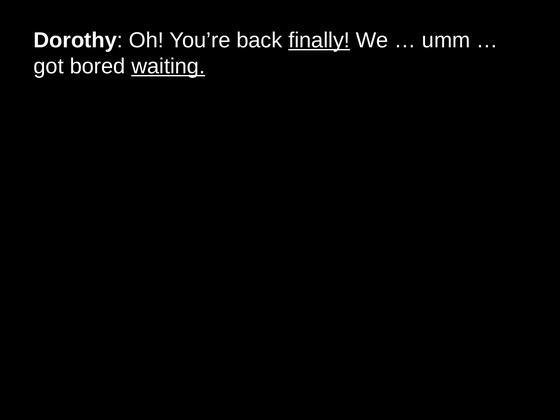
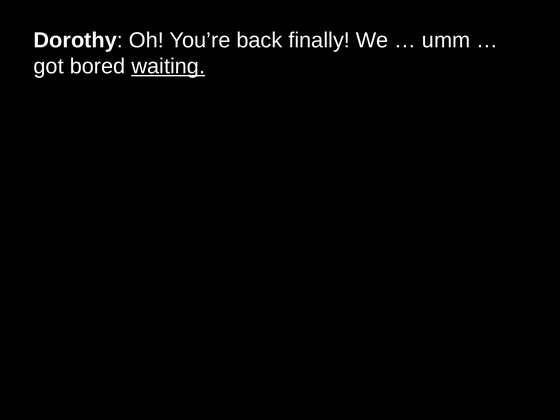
finally underline: present -> none
